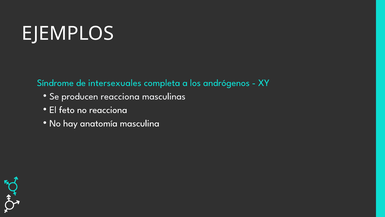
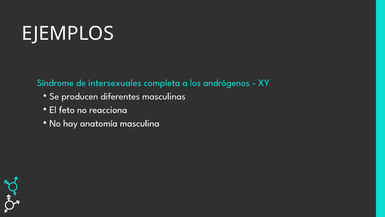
producen reacciona: reacciona -> diferentes
